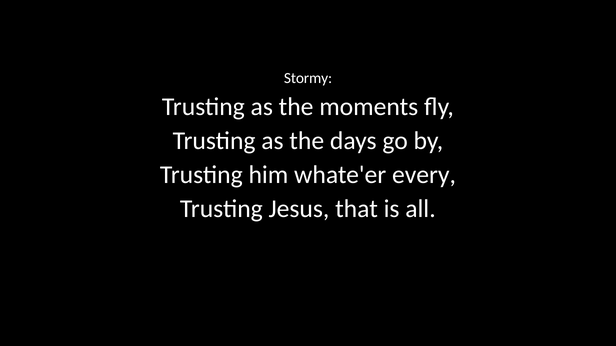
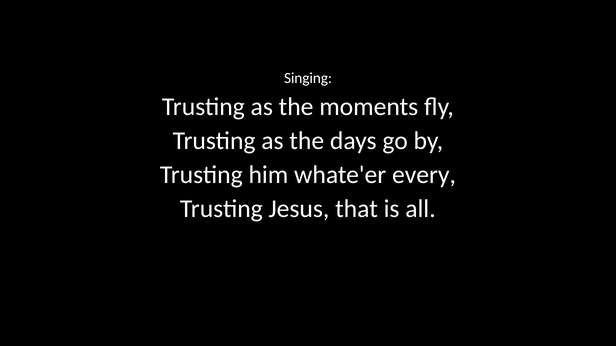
Stormy: Stormy -> Singing
